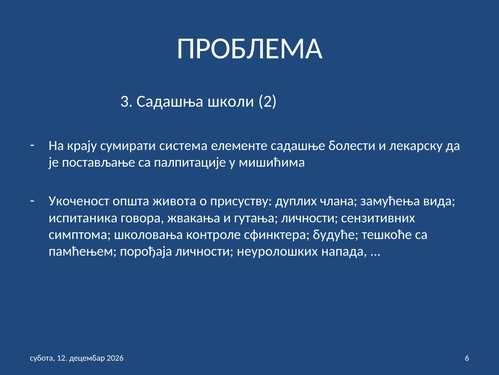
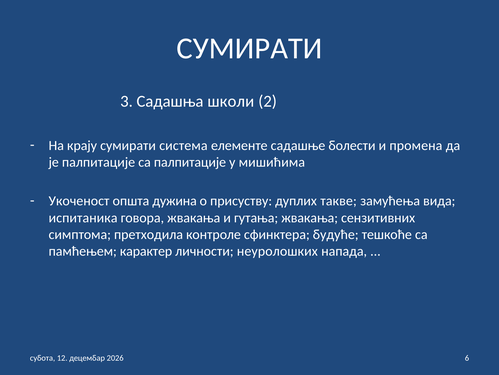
ПРОБЛЕМА at (250, 48): ПРОБЛЕМА -> СУМИРАТИ
лекарску: лекарску -> промена
је постављање: постављање -> палпитације
живота: живота -> дужина
члана: члана -> такве
гутања личности: личности -> жвакања
школовања: школовања -> претходила
порођаја: порођаја -> карактер
